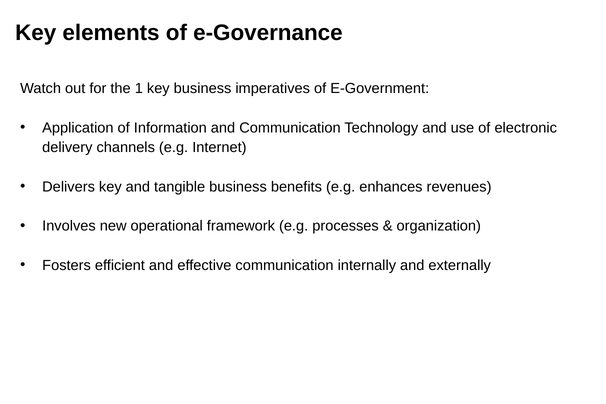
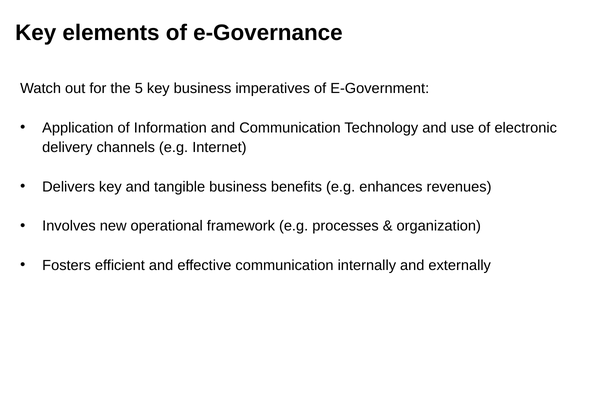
1: 1 -> 5
